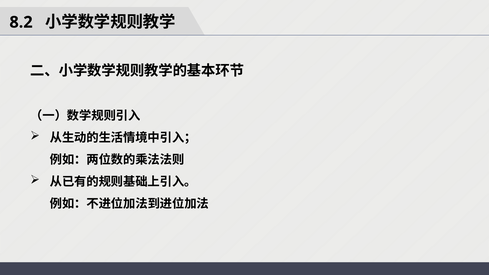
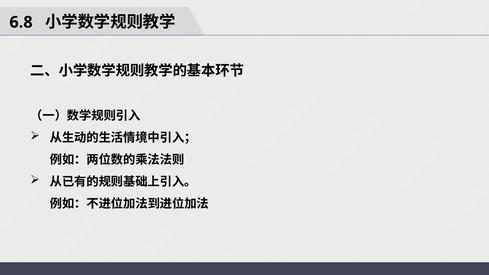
8.2: 8.2 -> 6.8
